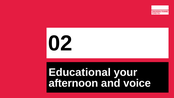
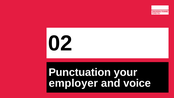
Educational: Educational -> Punctuation
afternoon: afternoon -> employer
